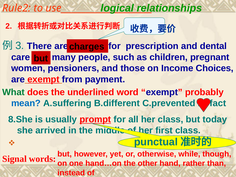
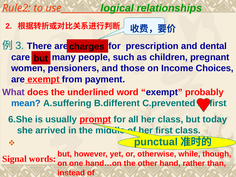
What colour: green -> purple
fact at (218, 103): fact -> first
8.She: 8.She -> 6.She
